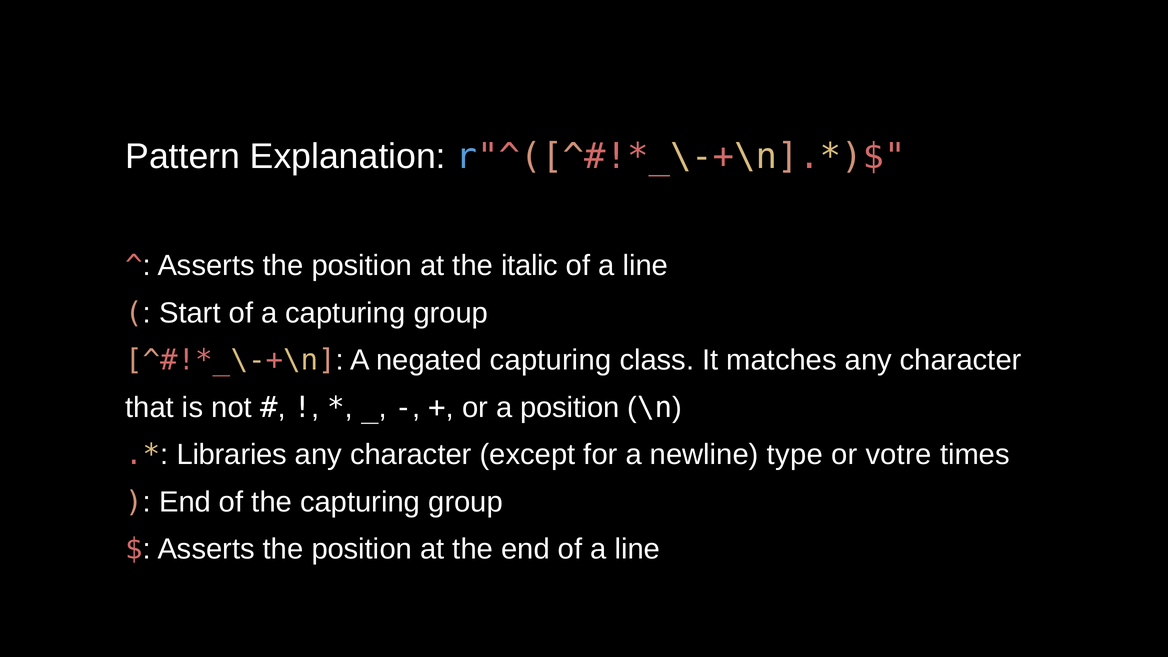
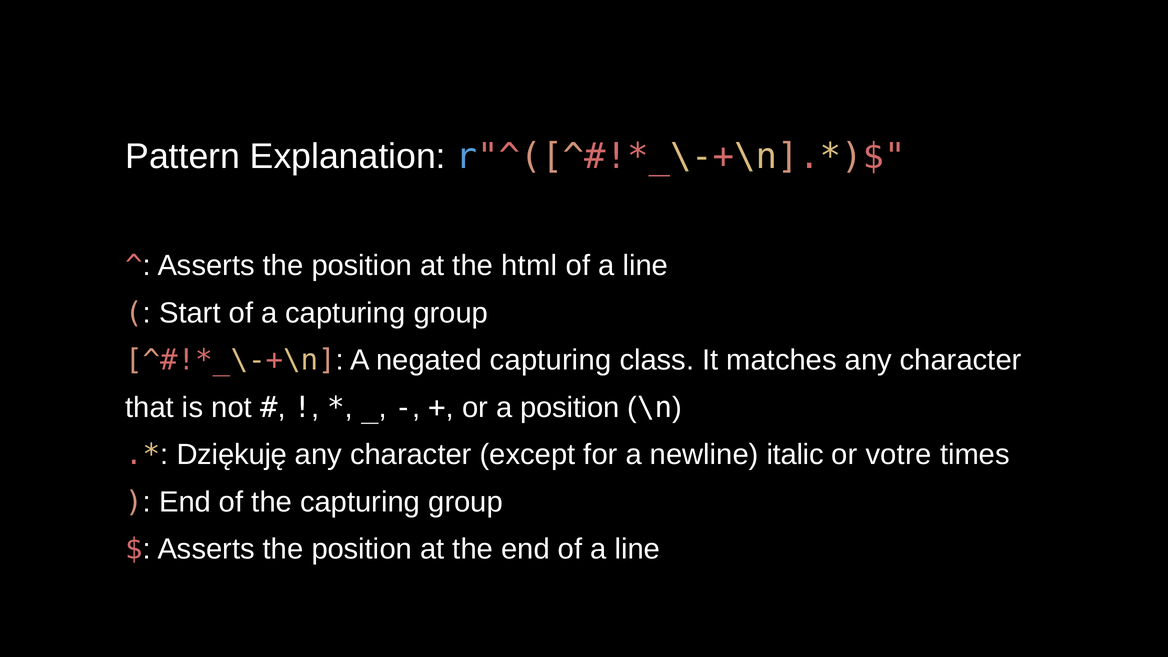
italic: italic -> html
Libraries: Libraries -> Dziękuję
type: type -> italic
